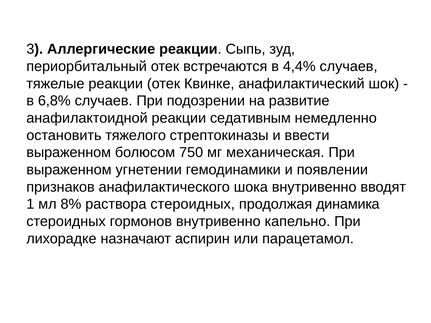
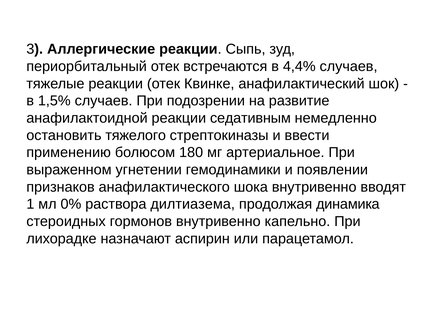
6,8%: 6,8% -> 1,5%
выраженном at (69, 153): выраженном -> применению
750: 750 -> 180
механическая: механическая -> артериальное
8%: 8% -> 0%
раствора стероидных: стероидных -> дилтиазема
